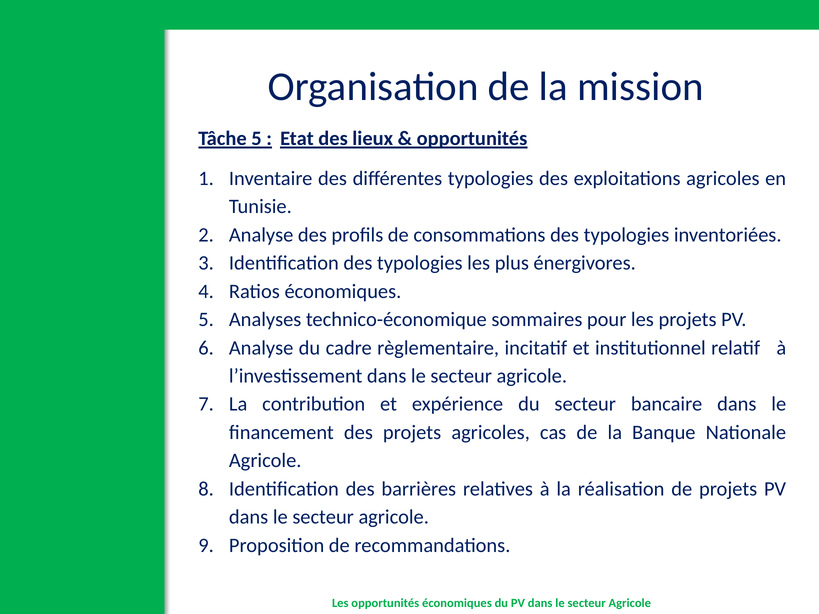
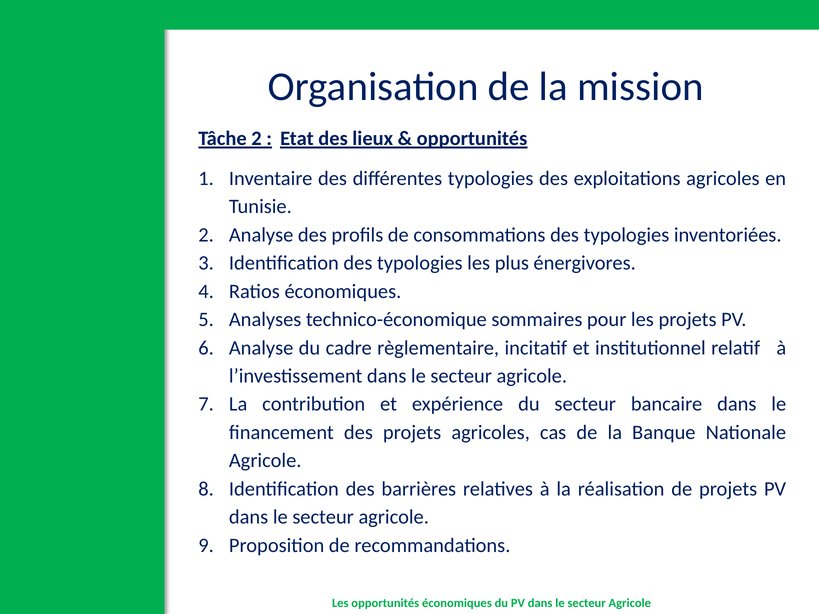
Tâche 5: 5 -> 2
